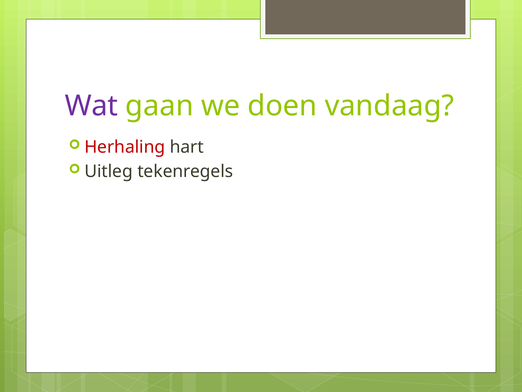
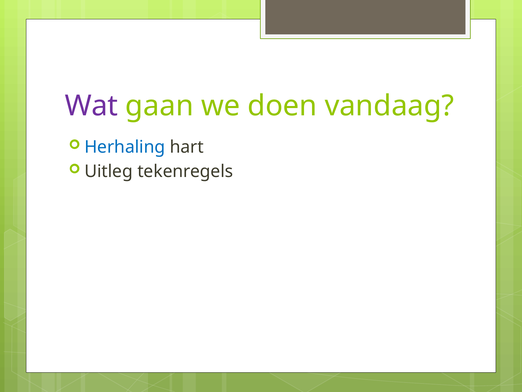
Herhaling colour: red -> blue
